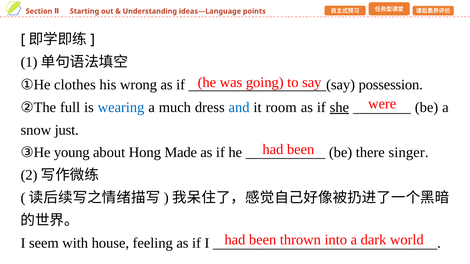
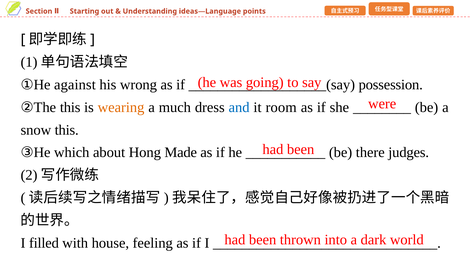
clothes: clothes -> against
②The full: full -> this
wearing colour: blue -> orange
she underline: present -> none
snow just: just -> this
young: young -> which
singer: singer -> judges
seem: seem -> filled
